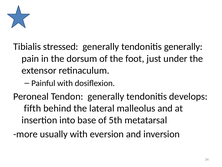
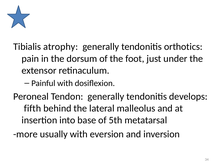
stressed: stressed -> atrophy
tendonitis generally: generally -> orthotics
